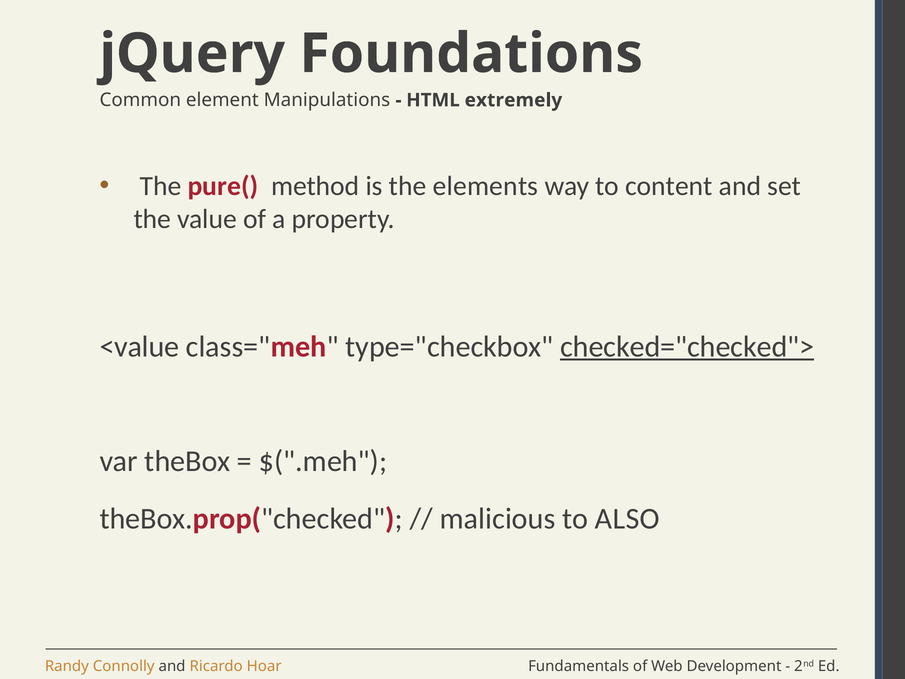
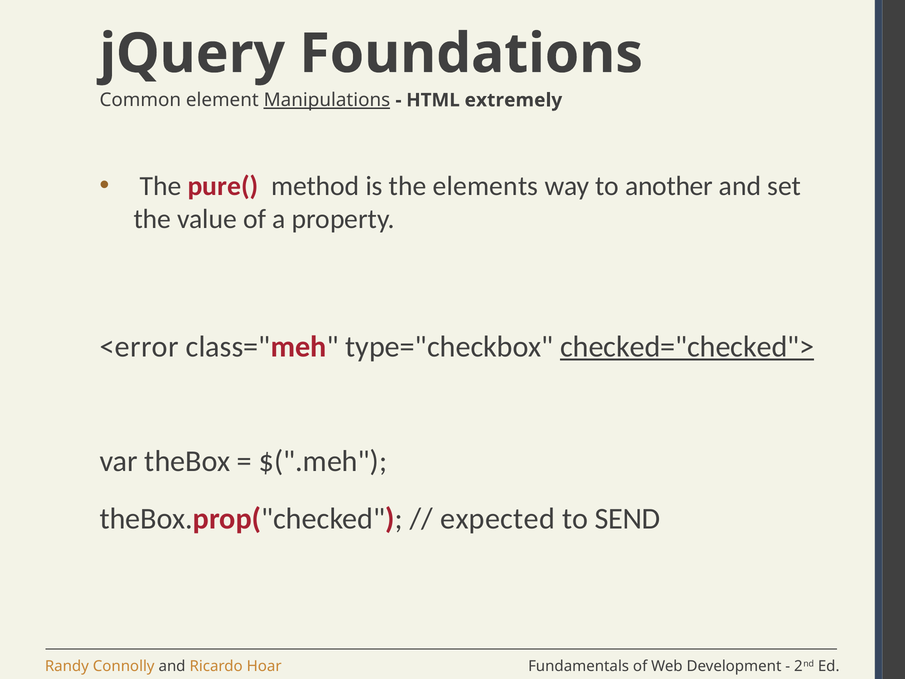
Manipulations underline: none -> present
content: content -> another
<value: <value -> <error
malicious: malicious -> expected
ALSO: ALSO -> SEND
